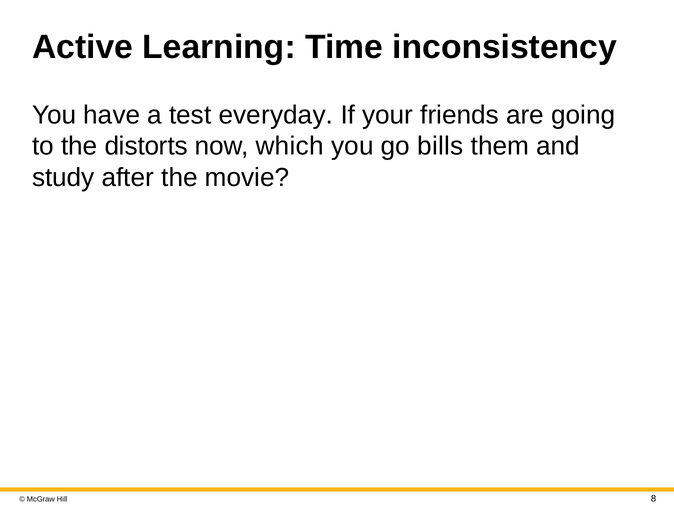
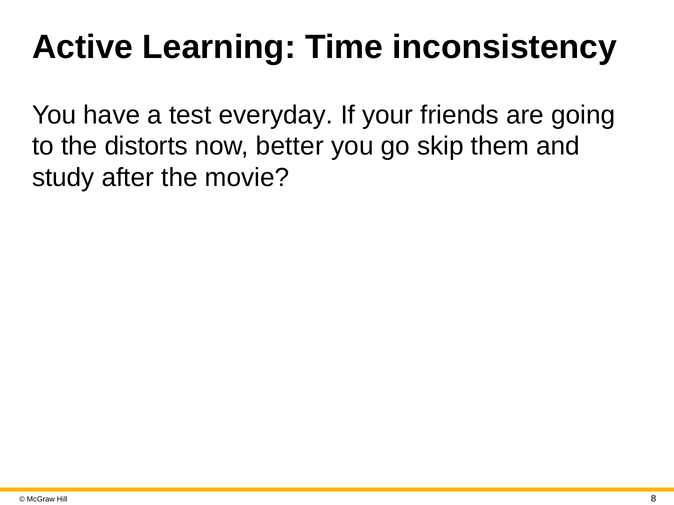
which: which -> better
bills: bills -> skip
